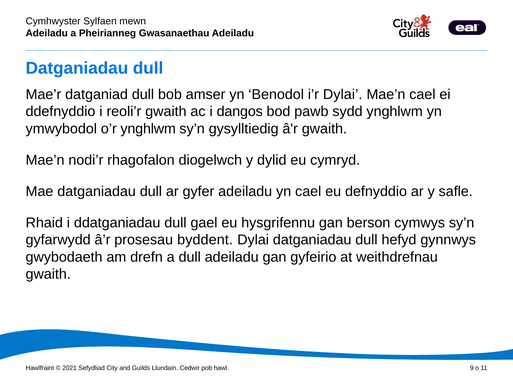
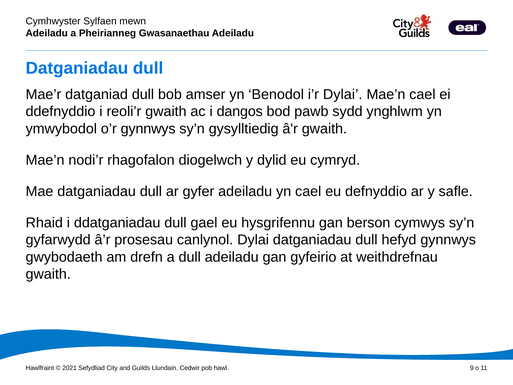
o’r ynghlwm: ynghlwm -> gynnwys
byddent: byddent -> canlynol
